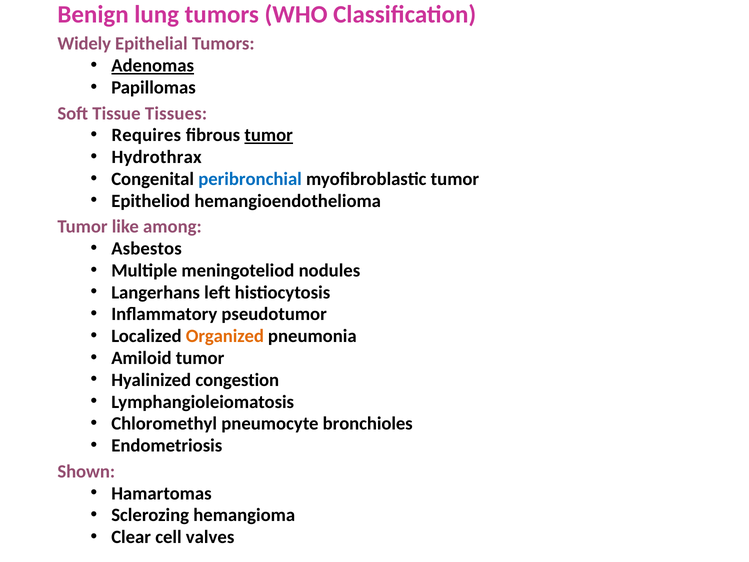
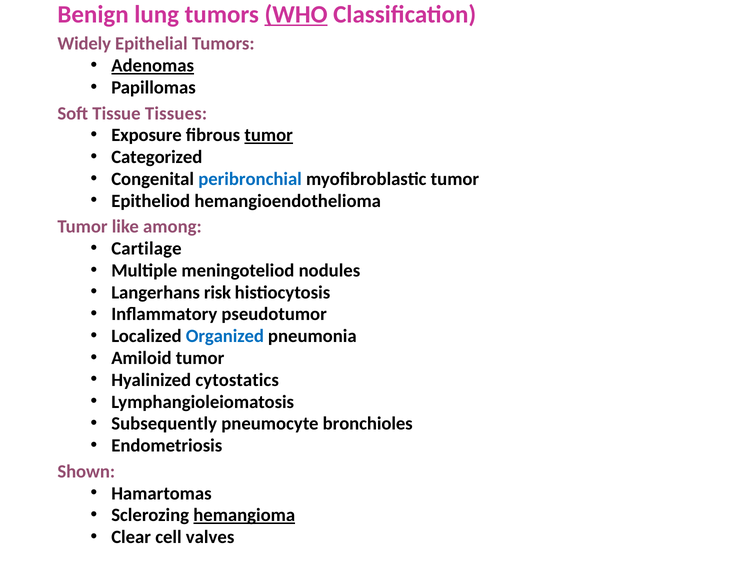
WHO underline: none -> present
Requires: Requires -> Exposure
Hydrothrax: Hydrothrax -> Categorized
Asbestos: Asbestos -> Cartilage
left: left -> risk
Organized colour: orange -> blue
congestion: congestion -> cytostatics
Chloromethyl: Chloromethyl -> Subsequently
hemangioma underline: none -> present
